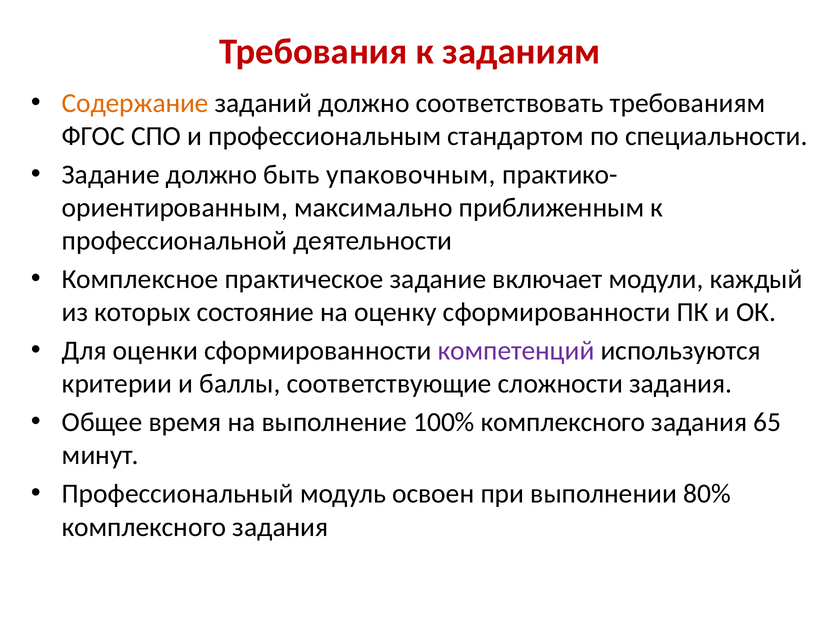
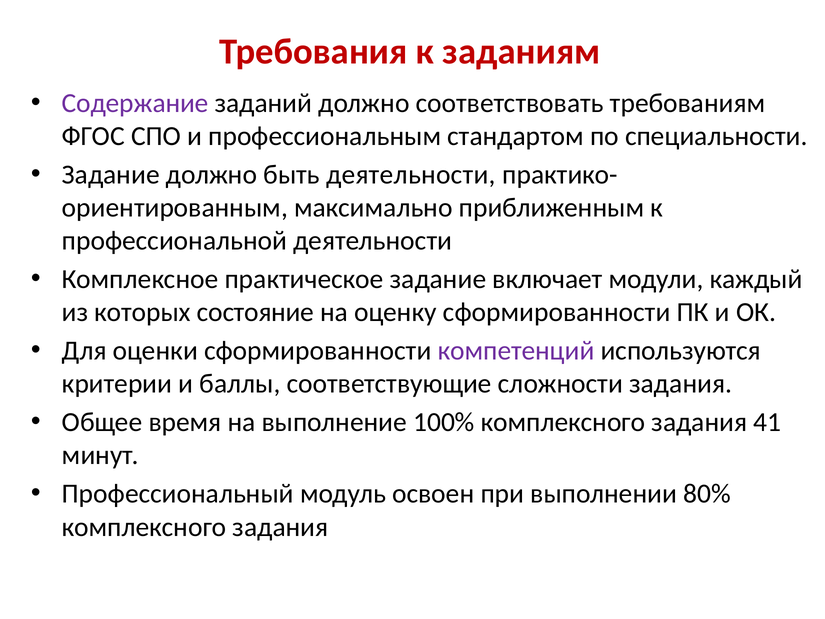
Содержание colour: orange -> purple
быть упаковочным: упаковочным -> деятельности
65: 65 -> 41
